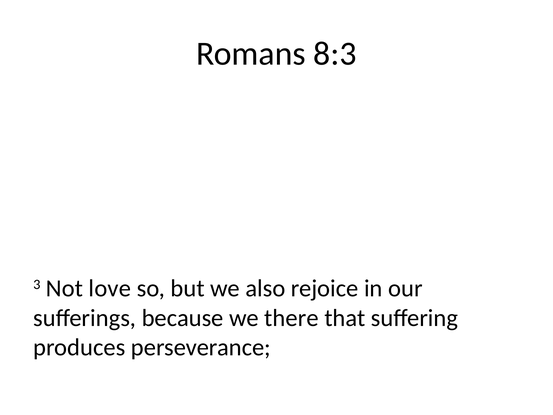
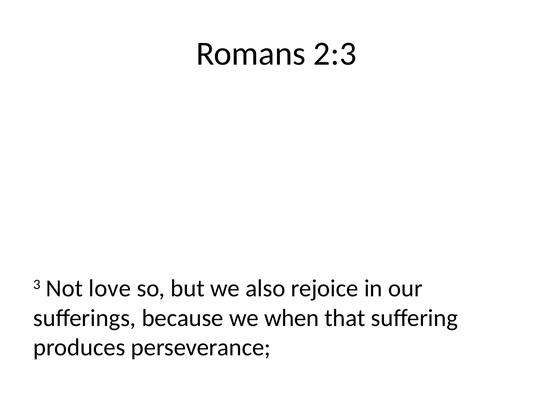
8:3: 8:3 -> 2:3
there: there -> when
